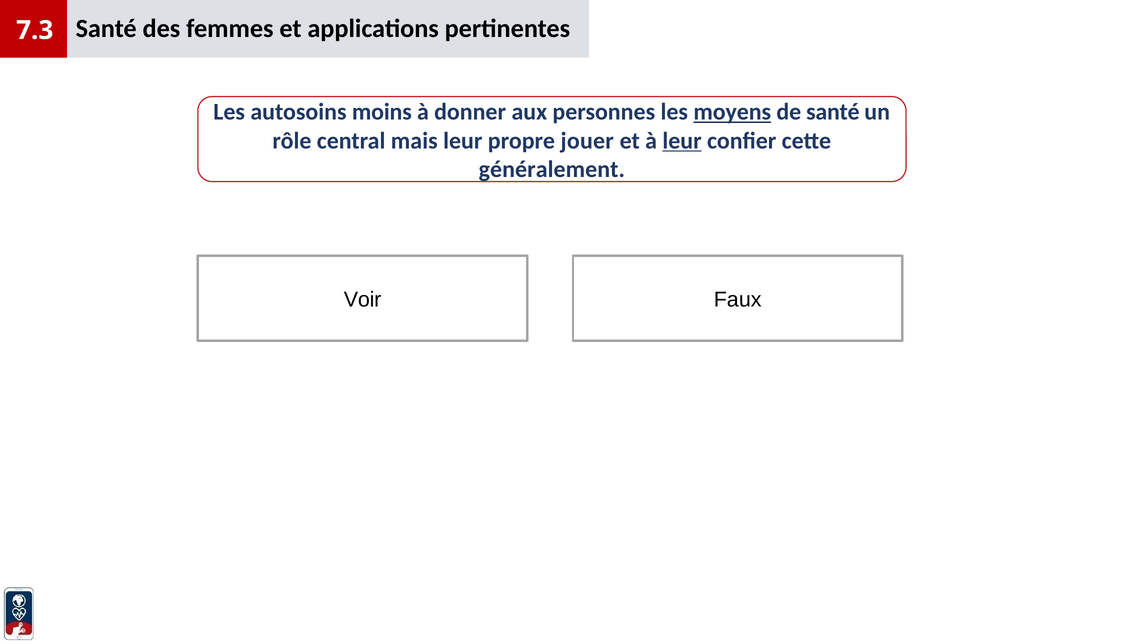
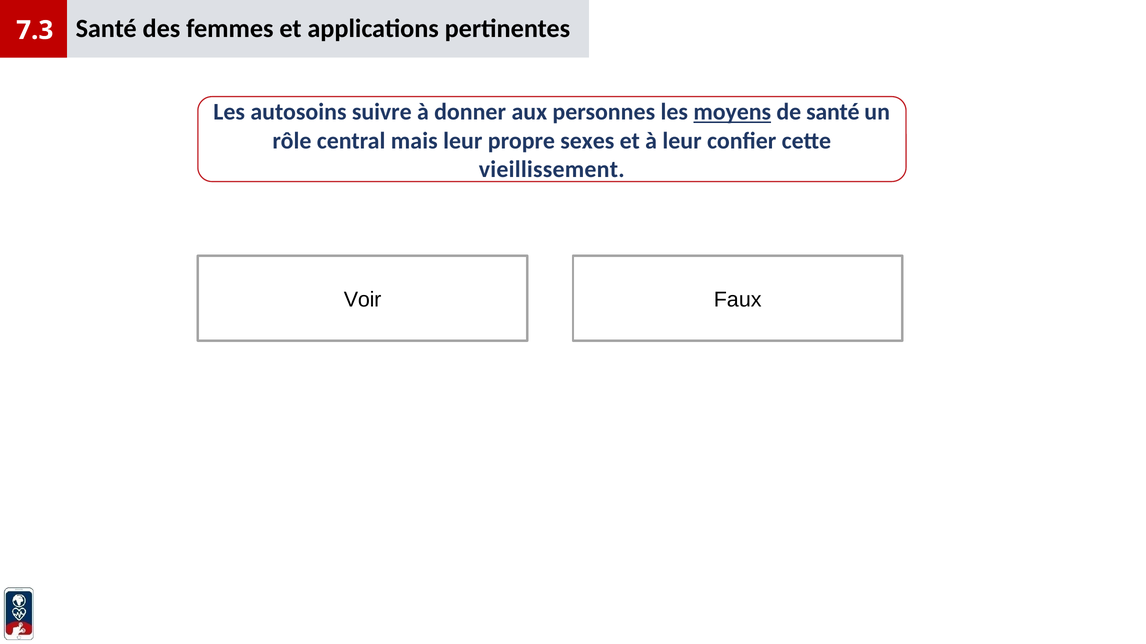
moins: moins -> suivre
jouer: jouer -> sexes
leur at (682, 141) underline: present -> none
généralement: généralement -> vieillissement
